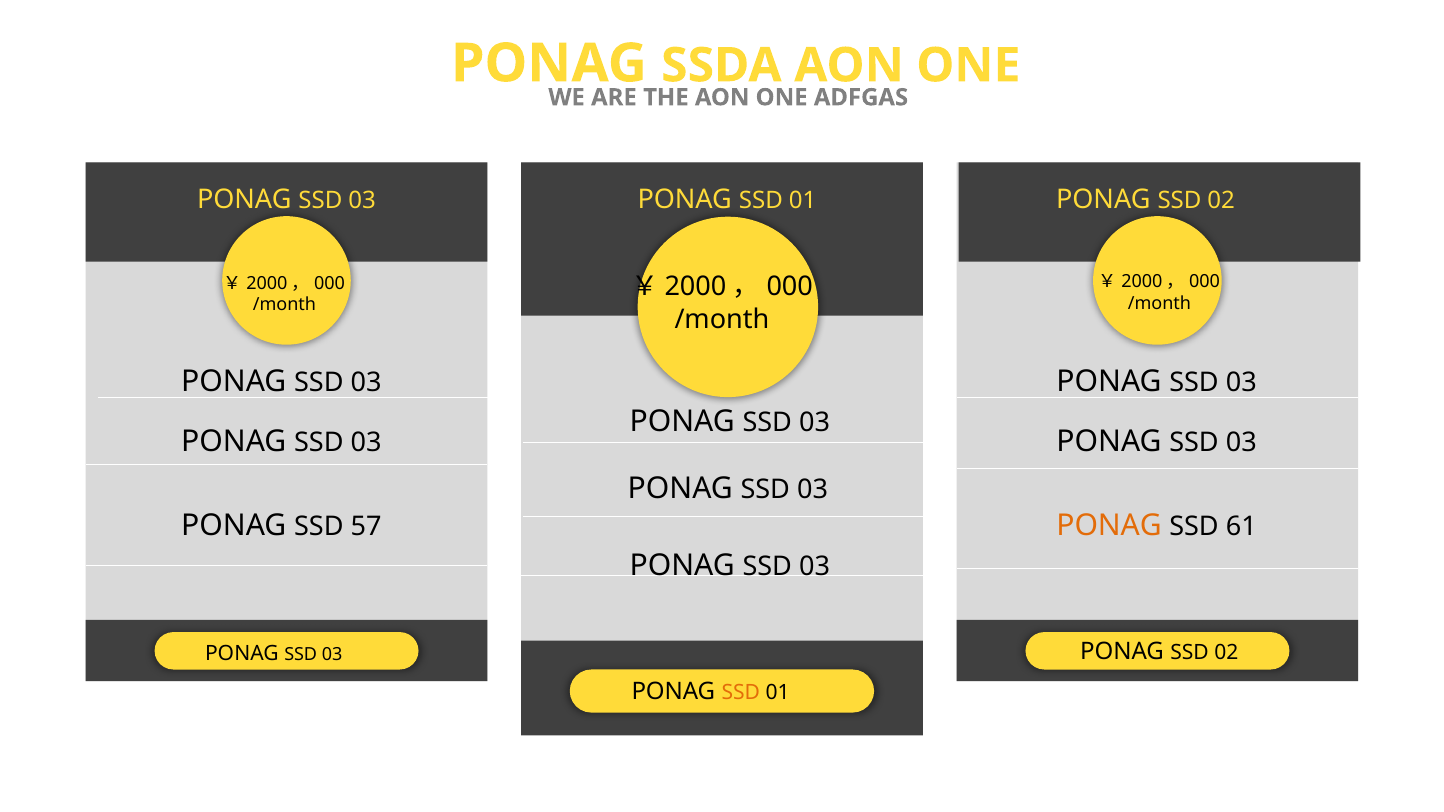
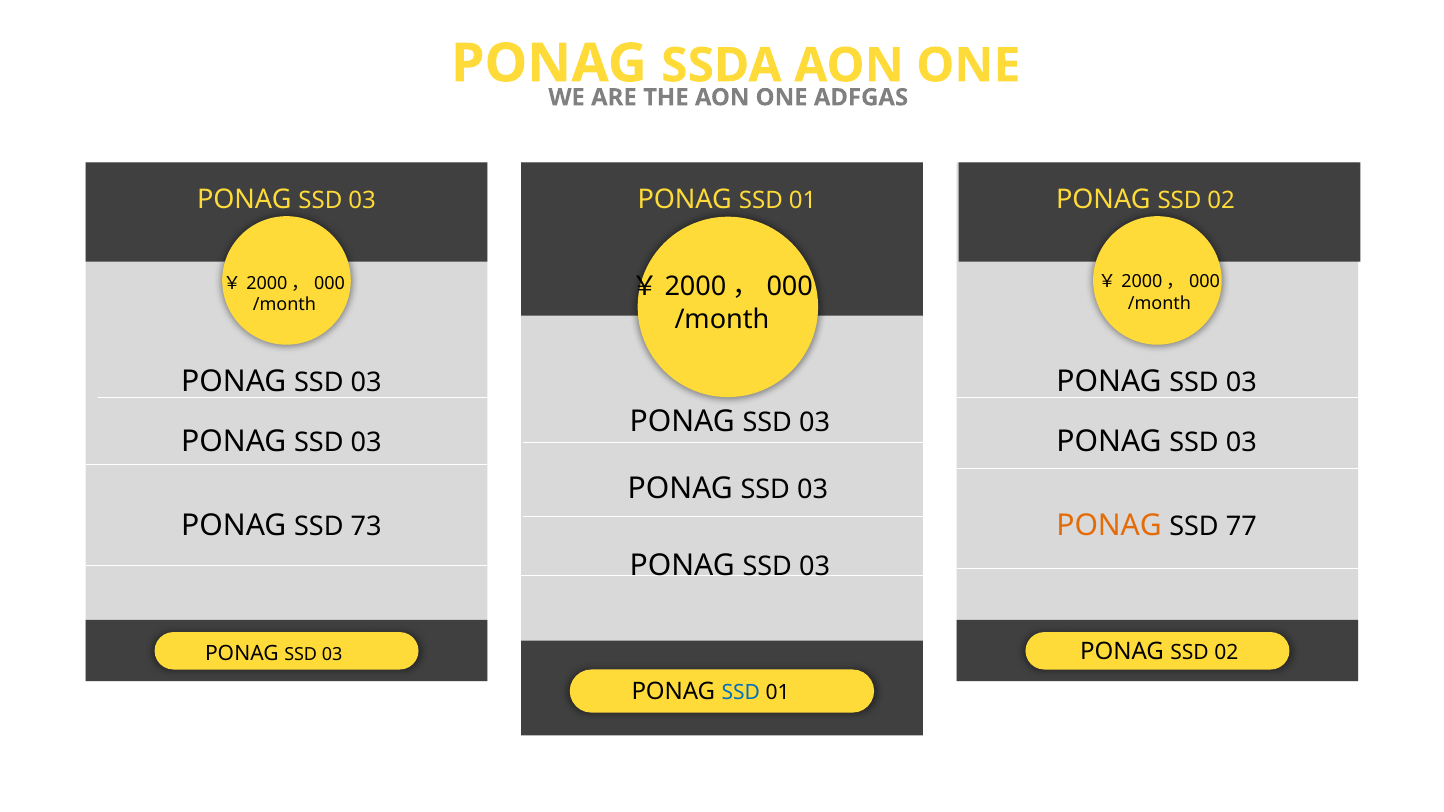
57: 57 -> 73
61: 61 -> 77
SSD at (741, 693) colour: orange -> blue
